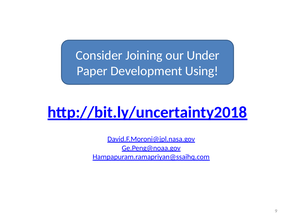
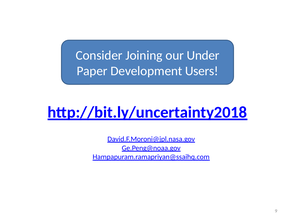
Using: Using -> Users
